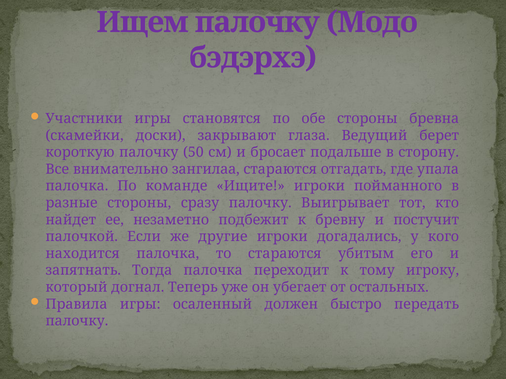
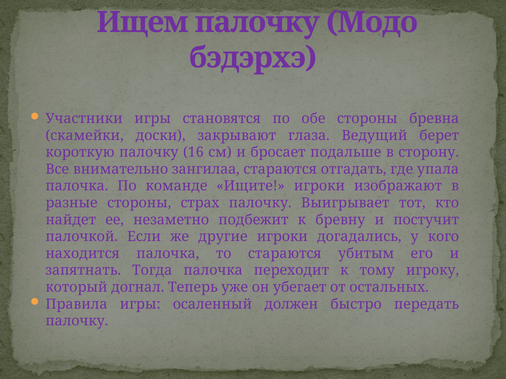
50: 50 -> 16
пойманного: пойманного -> изображают
сразу: сразу -> страх
